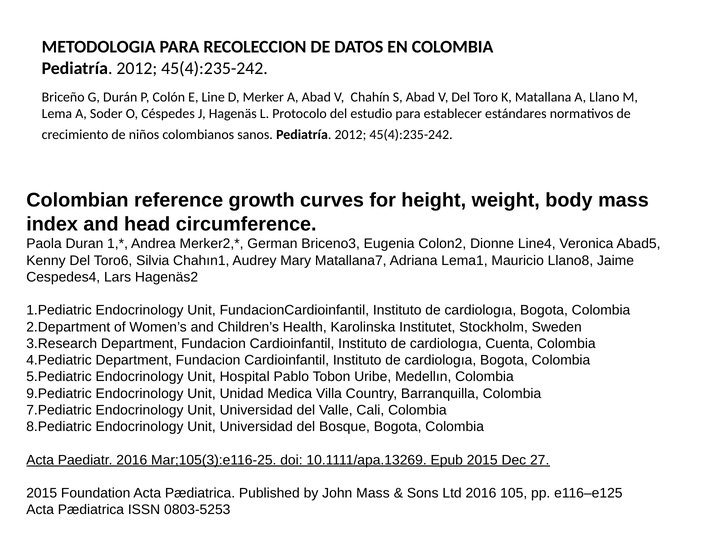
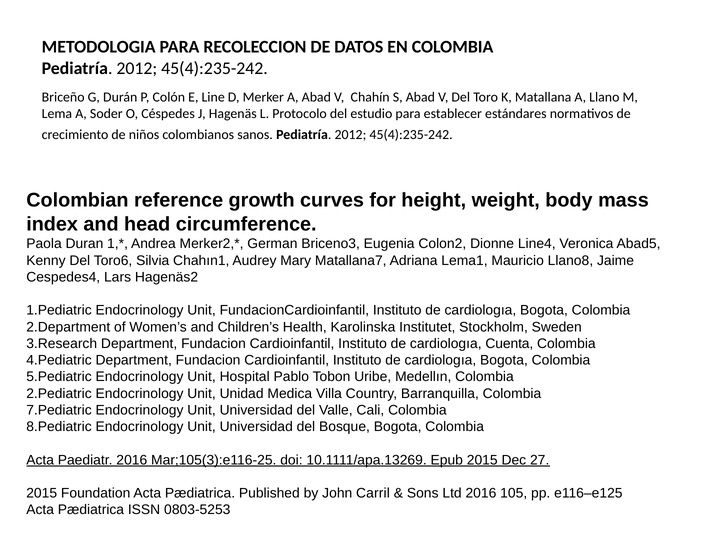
9.Pediatric: 9.Pediatric -> 2.Pediatric
John Mass: Mass -> Carril
